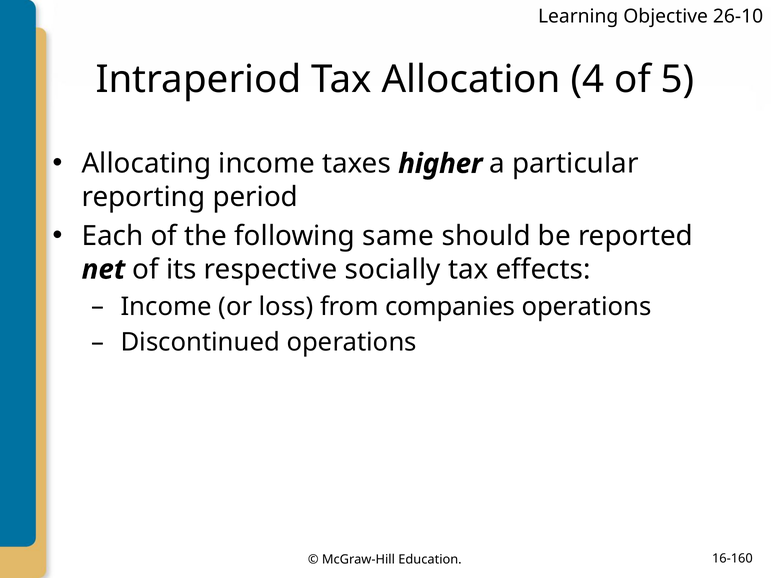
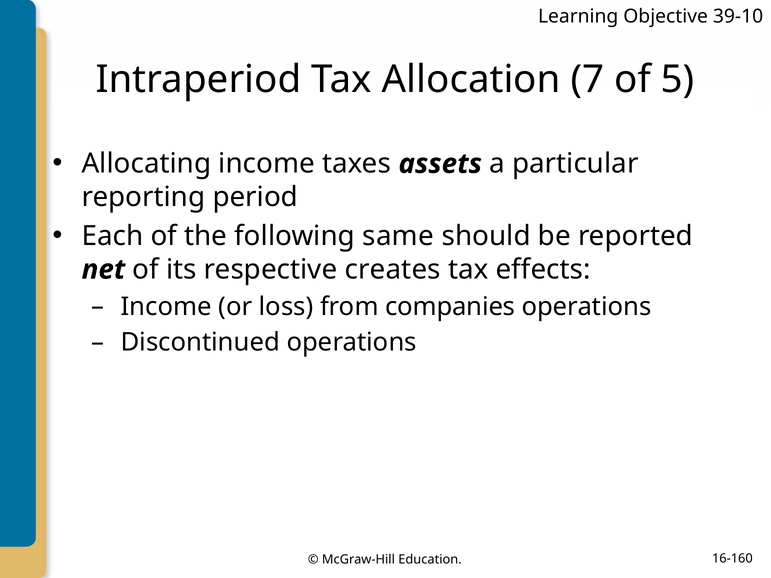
26-10: 26-10 -> 39-10
4: 4 -> 7
higher: higher -> assets
socially: socially -> creates
